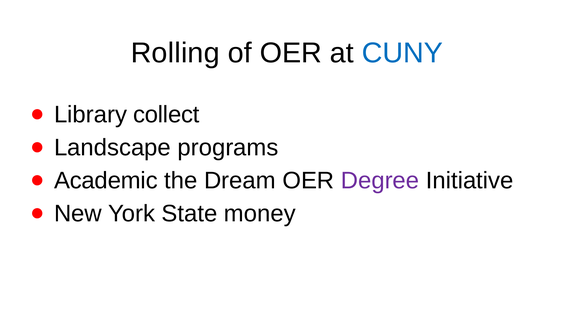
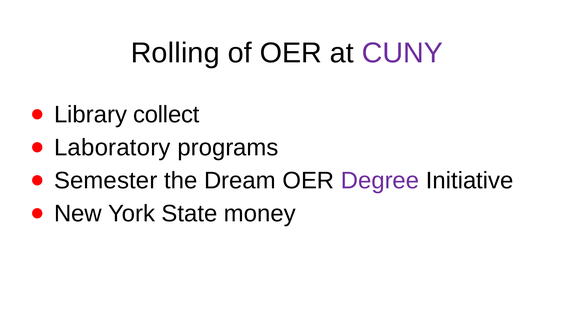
CUNY colour: blue -> purple
Landscape: Landscape -> Laboratory
Academic: Academic -> Semester
